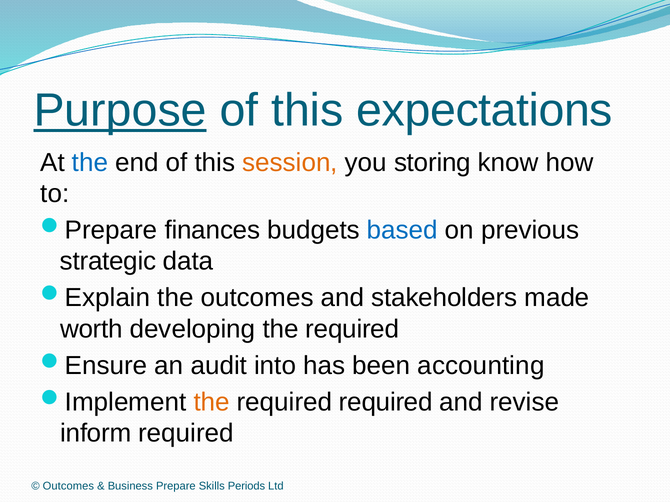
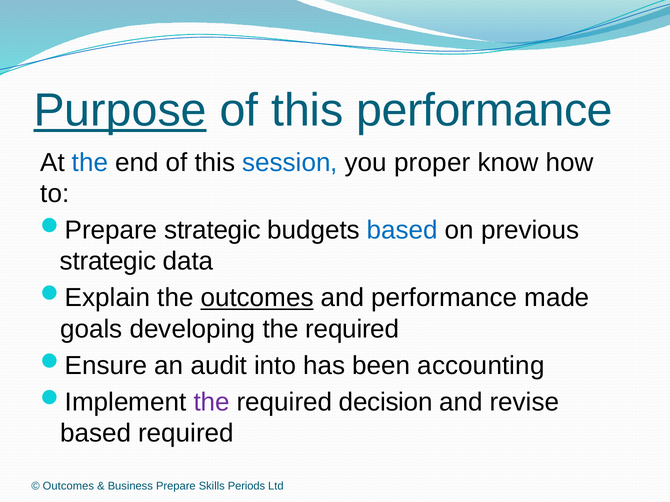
this expectations: expectations -> performance
session colour: orange -> blue
storing: storing -> proper
finances at (212, 230): finances -> strategic
outcomes at (257, 298) underline: none -> present
and stakeholders: stakeholders -> performance
worth: worth -> goals
the at (212, 402) colour: orange -> purple
required required: required -> decision
inform at (96, 434): inform -> based
